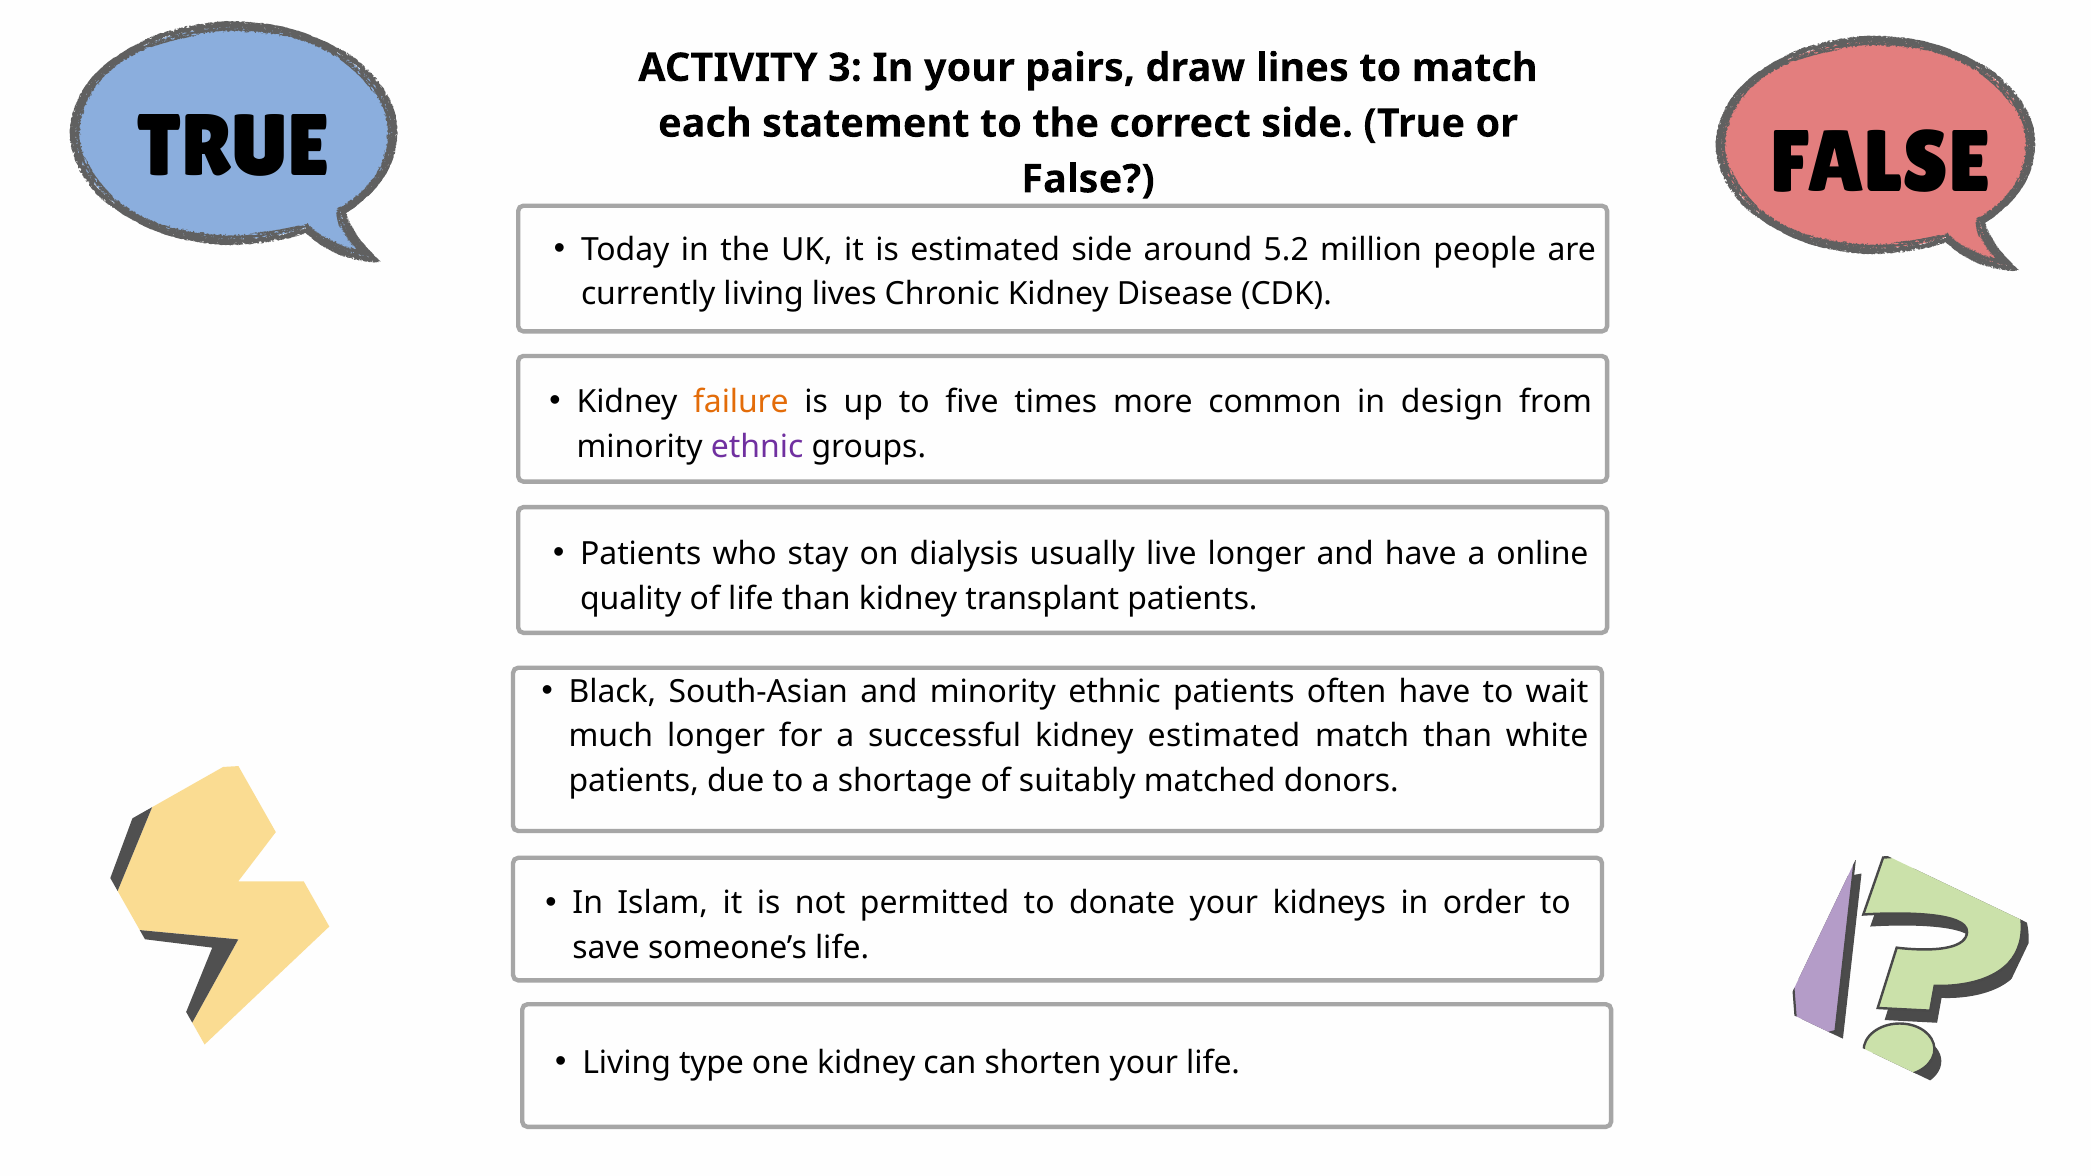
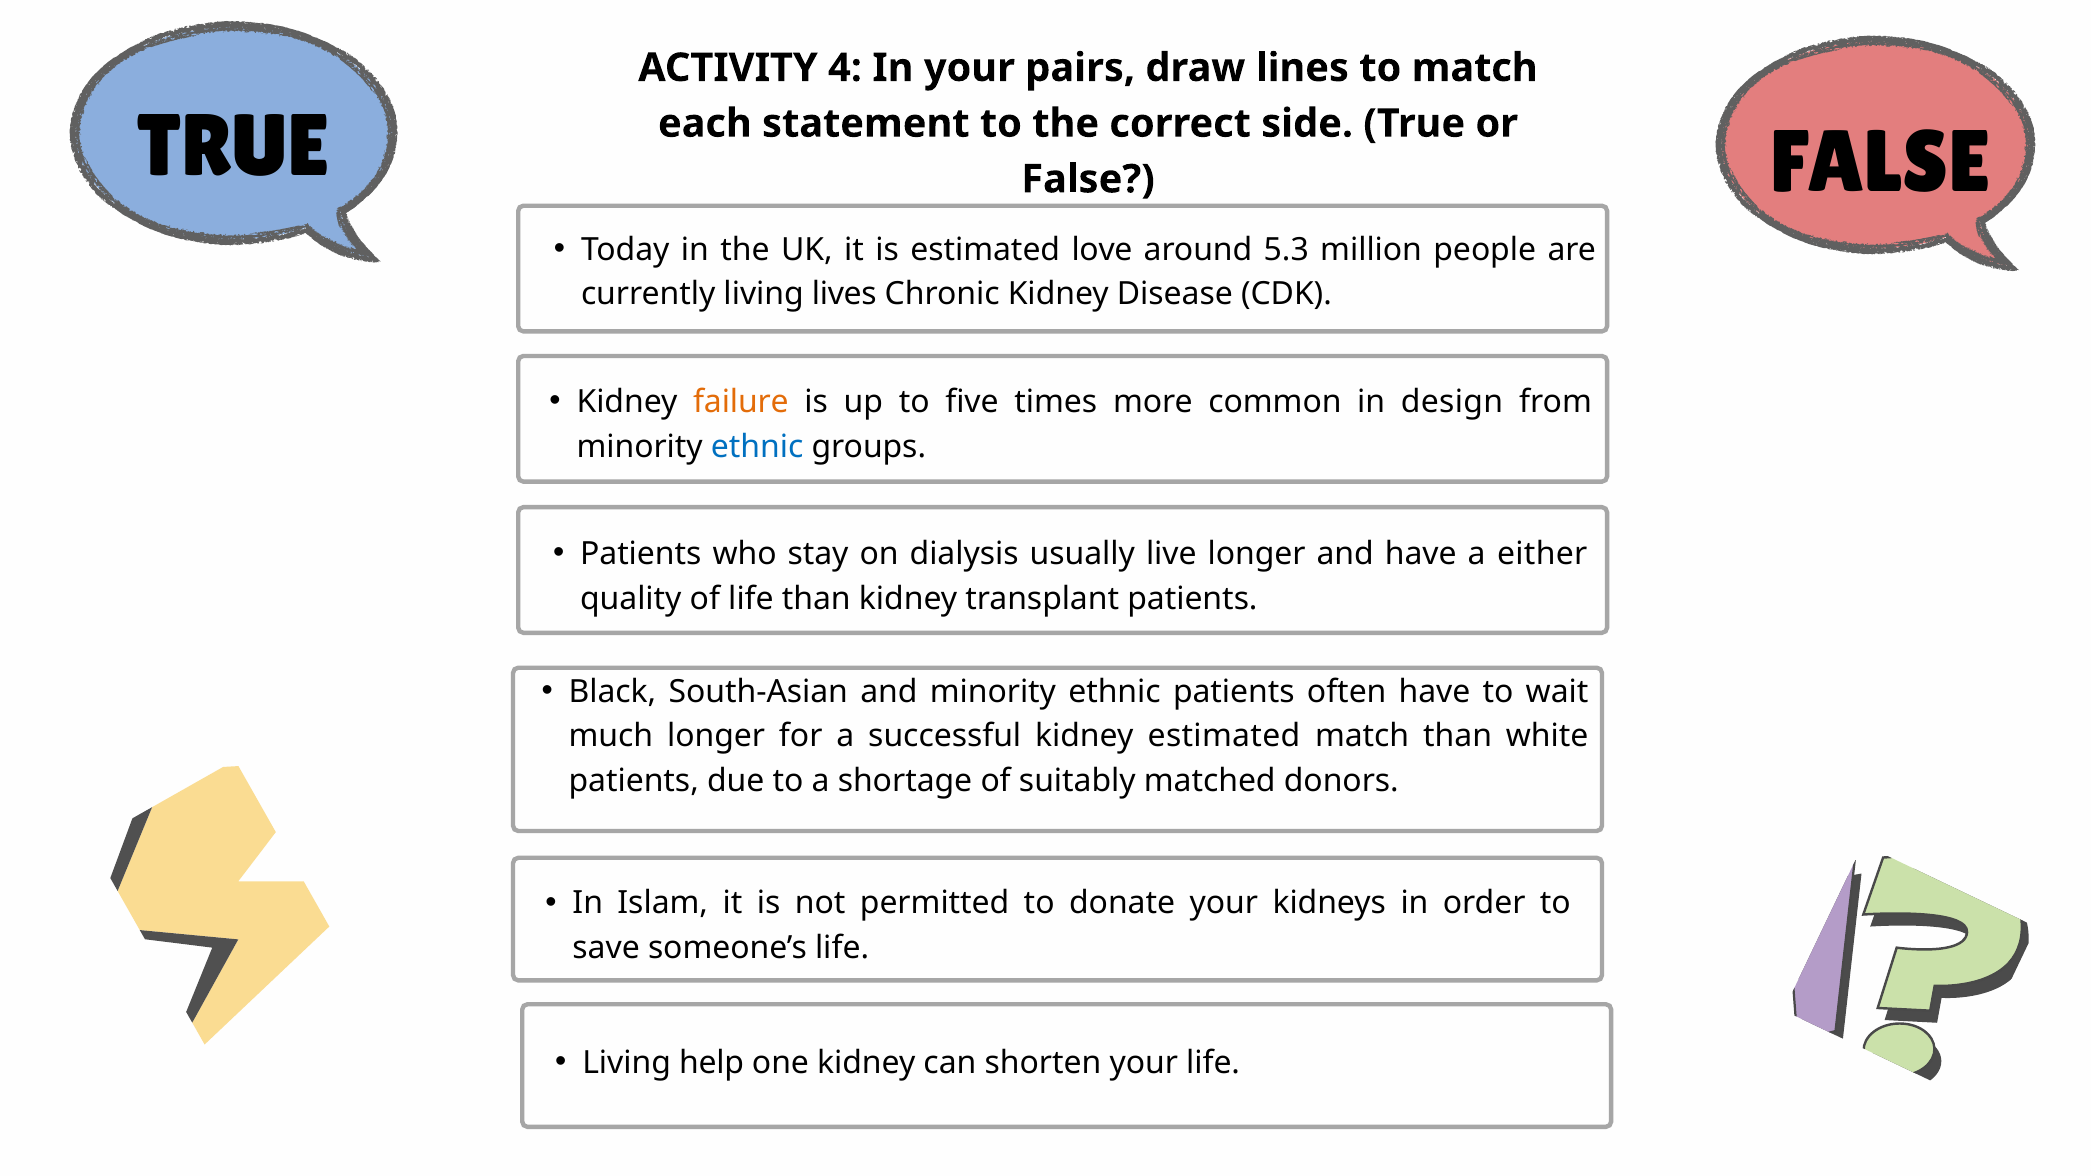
3: 3 -> 4
estimated side: side -> love
5.2: 5.2 -> 5.3
ethnic at (757, 447) colour: purple -> blue
online: online -> either
type: type -> help
